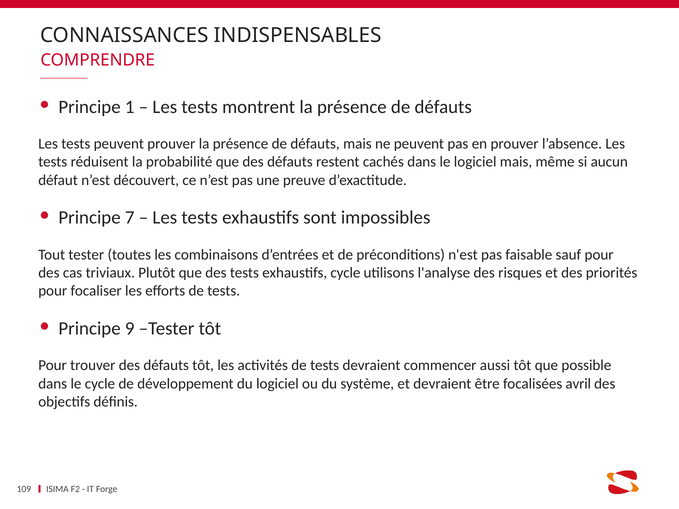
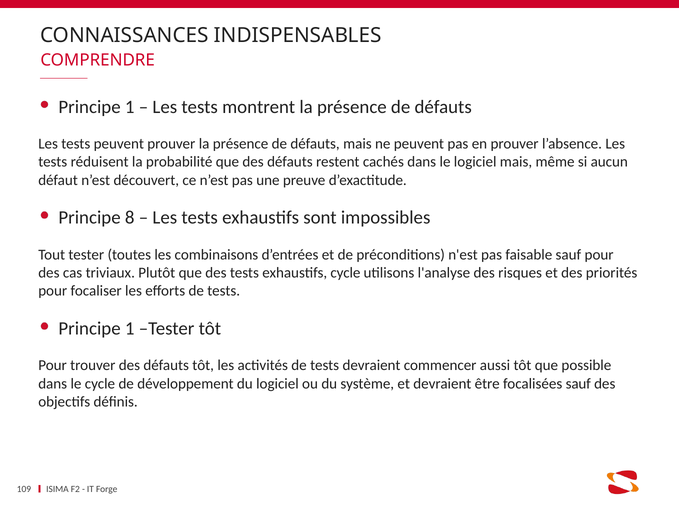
7: 7 -> 8
9 at (130, 329): 9 -> 1
focalisées avril: avril -> sauf
